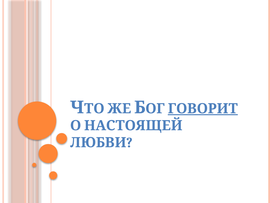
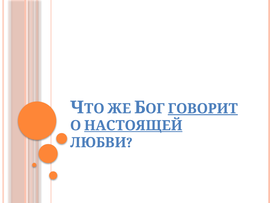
НАСТОЯЩЕЙ underline: none -> present
